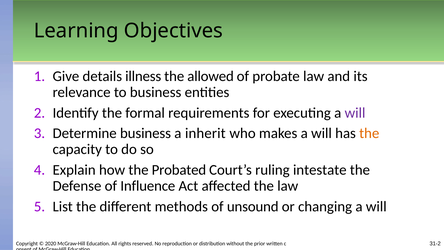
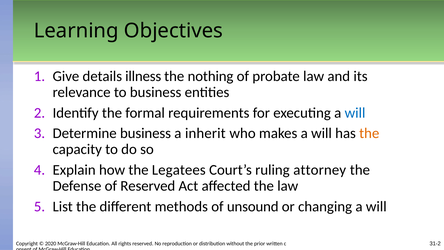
allowed: allowed -> nothing
will at (355, 113) colour: purple -> blue
Probated: Probated -> Legatees
intestate: intestate -> attorney
of Influence: Influence -> Reserved
